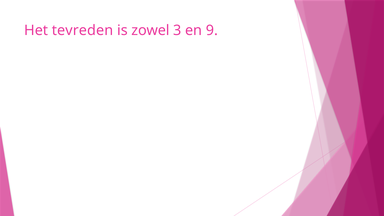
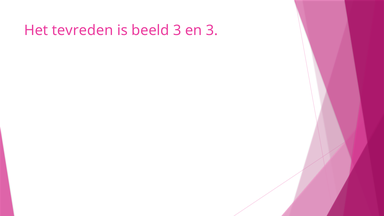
zowel: zowel -> beeld
en 9: 9 -> 3
